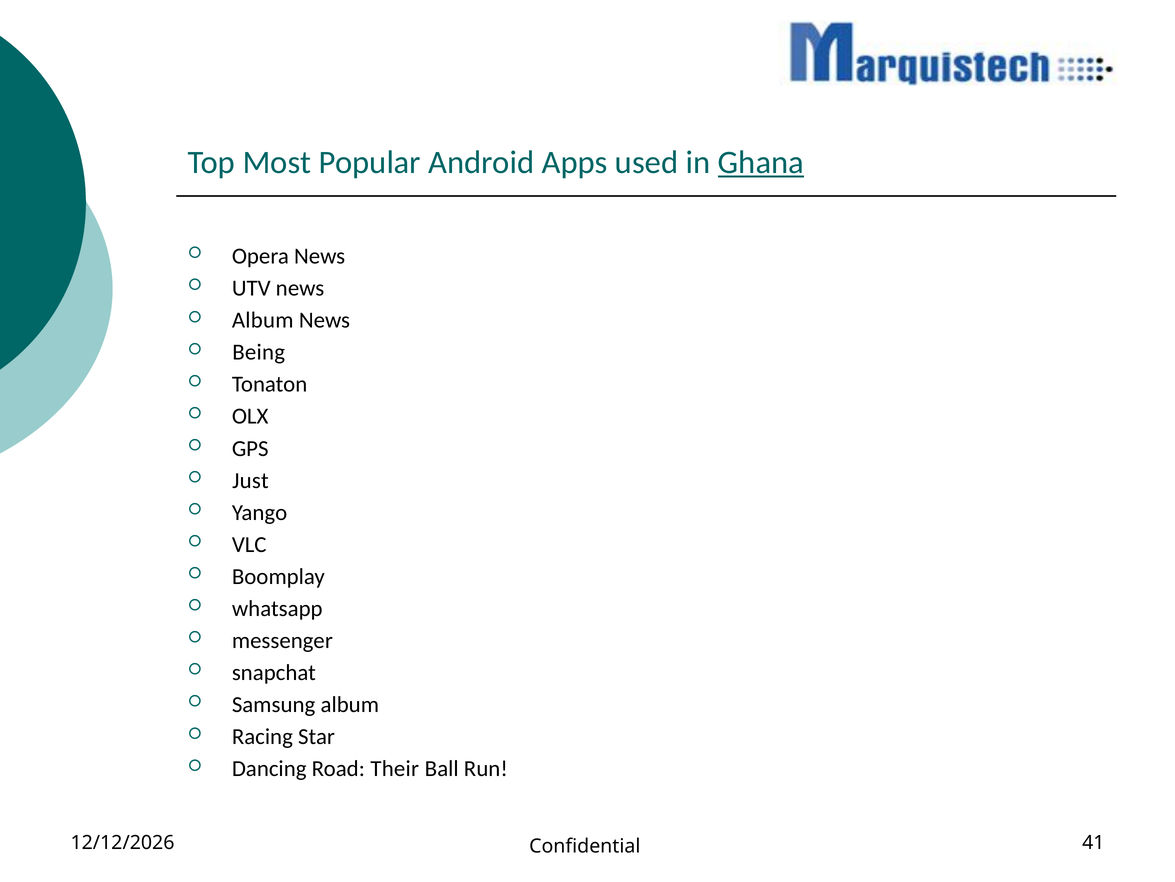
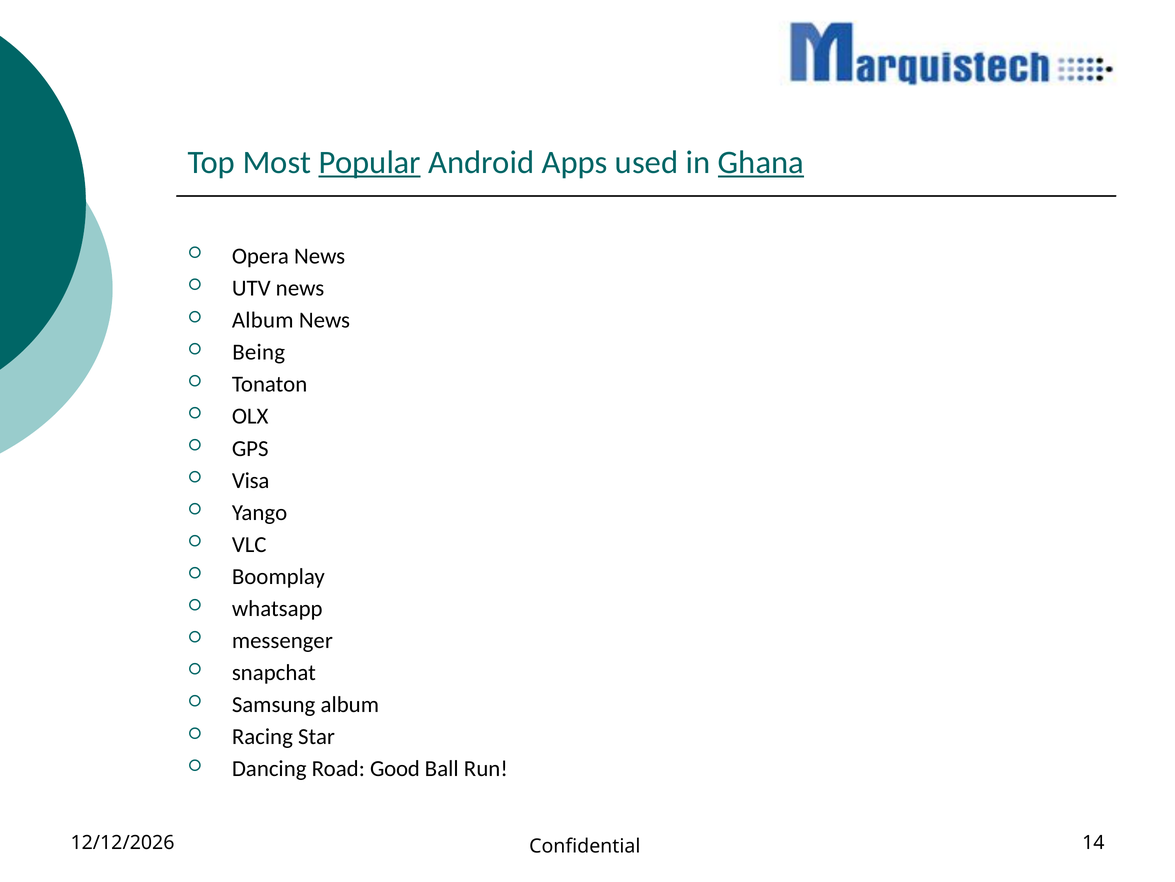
Popular underline: none -> present
Just: Just -> Visa
Their: Their -> Good
41: 41 -> 14
